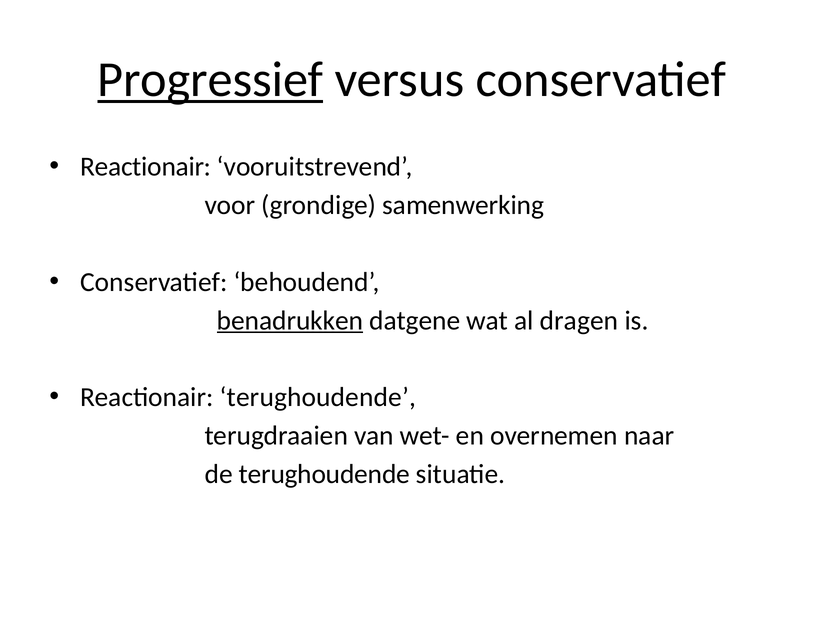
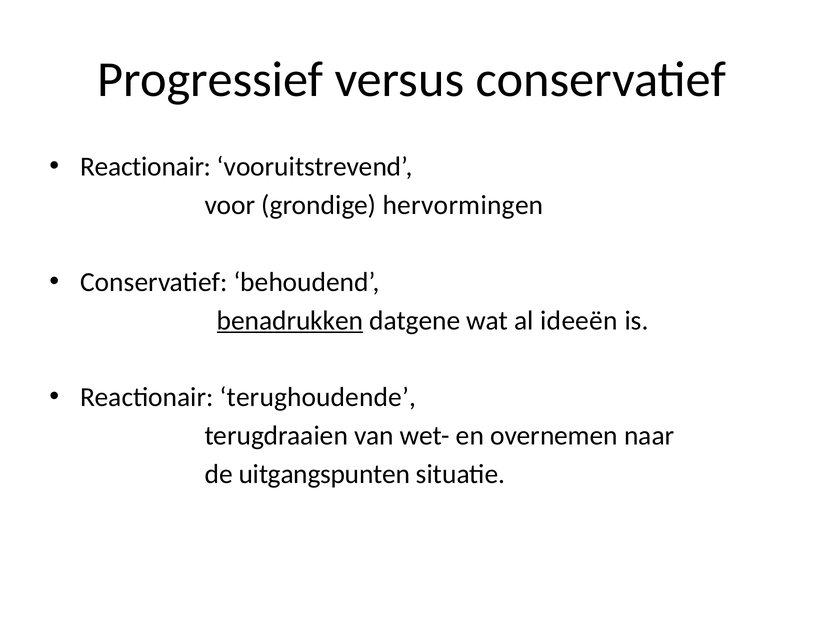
Progressief underline: present -> none
samenwerking: samenwerking -> hervormingen
dragen: dragen -> ideeën
de terughoudende: terughoudende -> uitgangspunten
